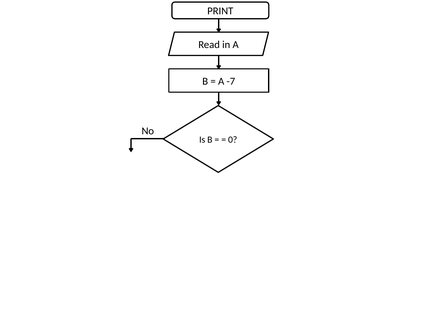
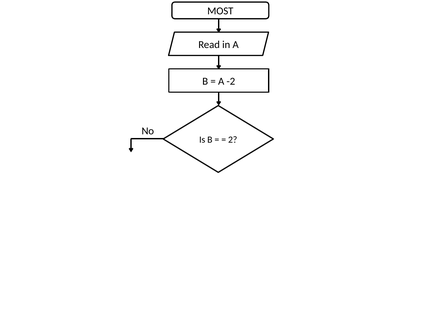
PRINT: PRINT -> MOST
-7: -7 -> -2
0: 0 -> 2
